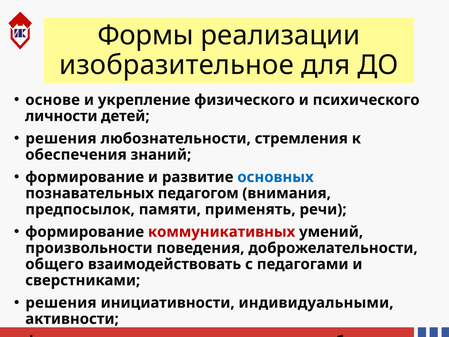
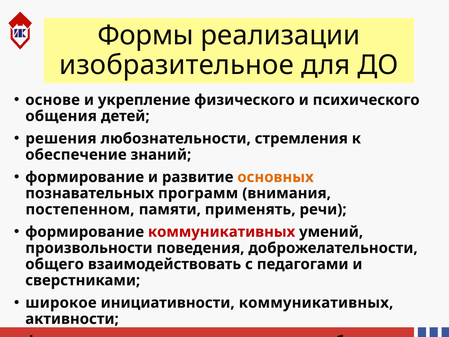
личности: личности -> общения
обеспечения: обеспечения -> обеспечение
основных colour: blue -> orange
педагогом: педагогом -> программ
предпосылок: предпосылок -> постепенном
решения at (61, 303): решения -> широкое
инициативности индивидуальными: индивидуальными -> коммуникативных
